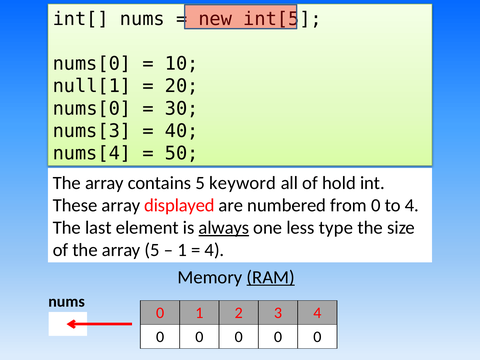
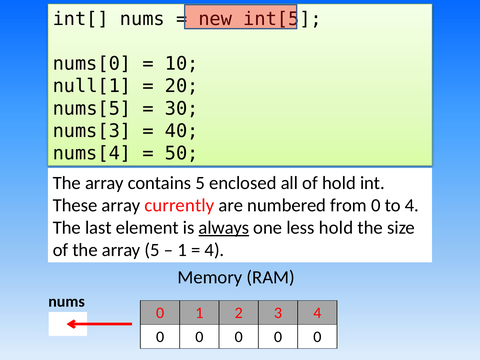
nums[0 at (92, 109): nums[0 -> nums[5
keyword: keyword -> enclosed
displayed: displayed -> currently
less type: type -> hold
RAM underline: present -> none
